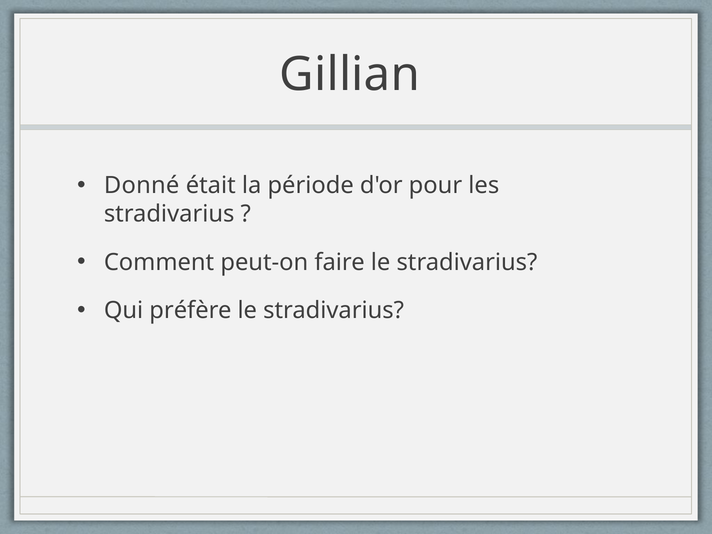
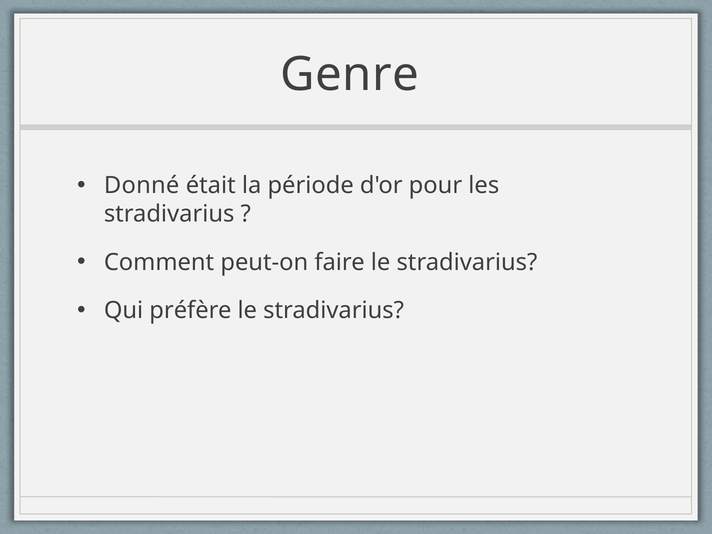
Gillian: Gillian -> Genre
